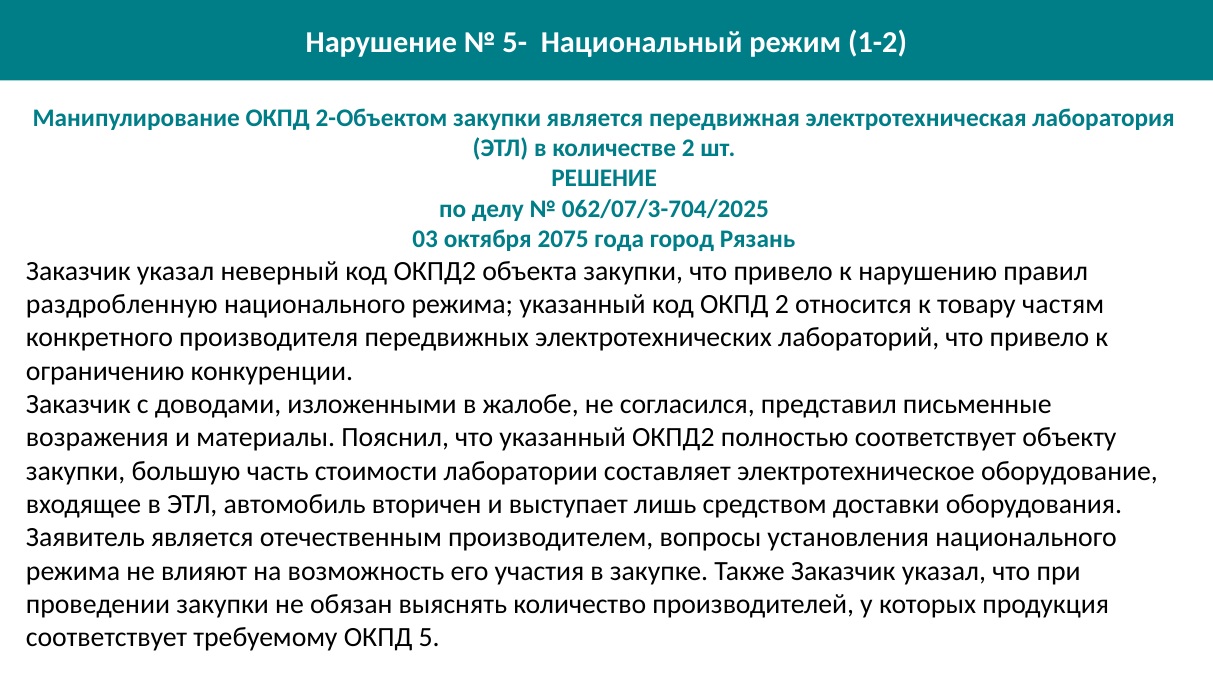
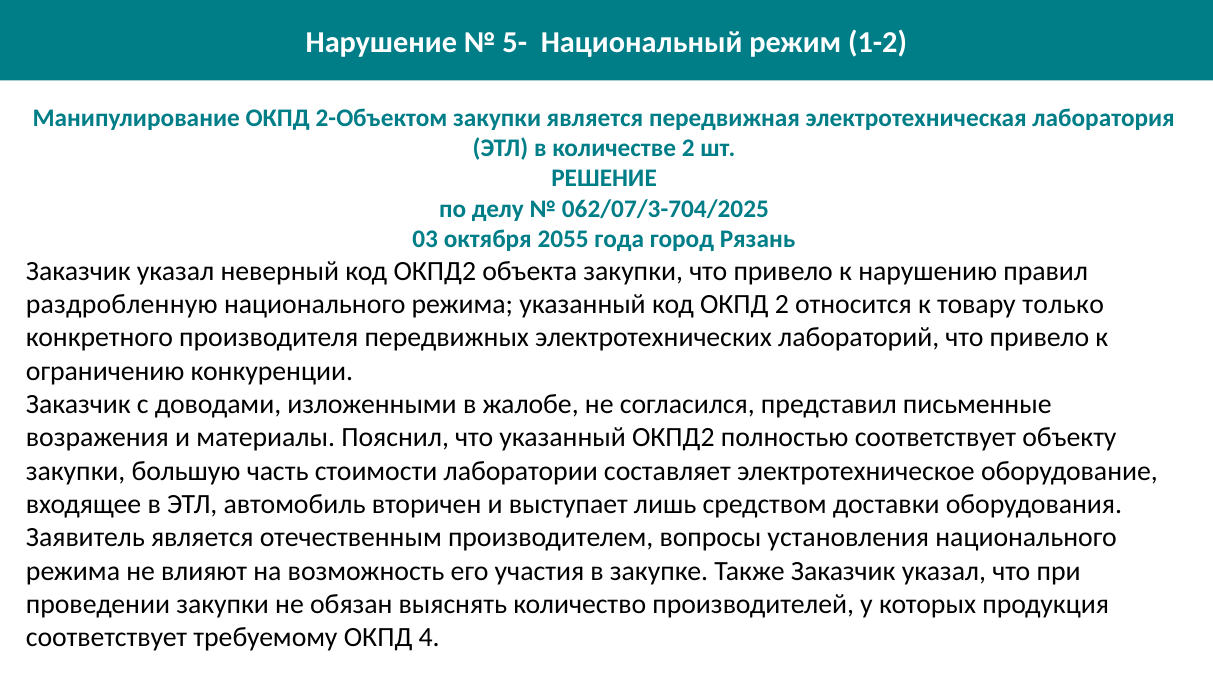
2075: 2075 -> 2055
частям: частям -> только
5: 5 -> 4
